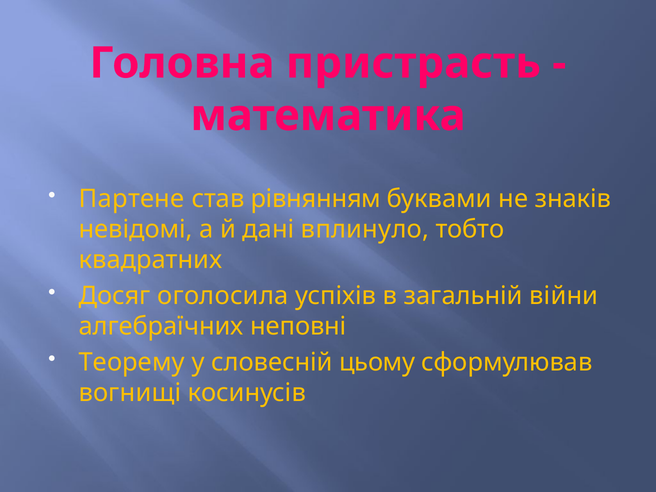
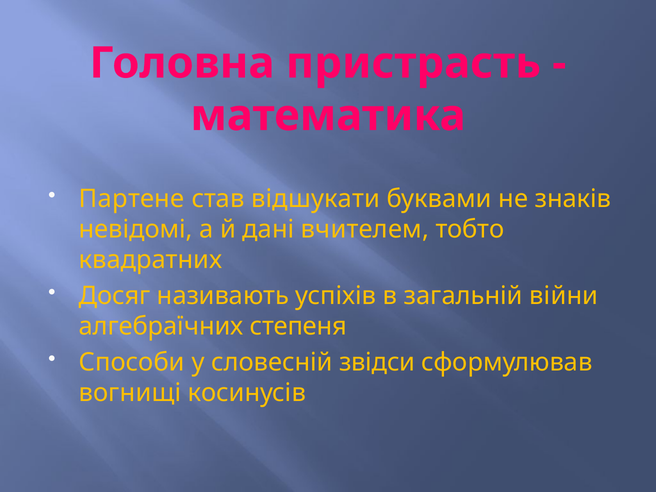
рівнянням: рівнянням -> відшукати
вплинуло: вплинуло -> вчителем
оголосила: оголосила -> називають
неповні: неповні -> степеня
Теорему: Теорему -> Способи
цьому: цьому -> звідси
